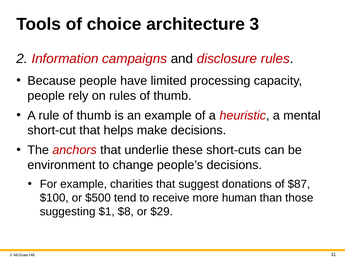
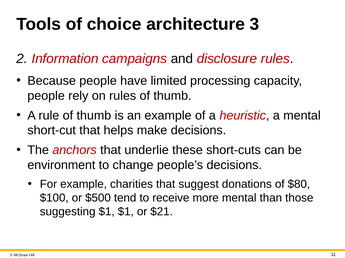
$87: $87 -> $80
more human: human -> mental
$1 $8: $8 -> $1
$29: $29 -> $21
